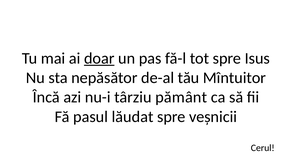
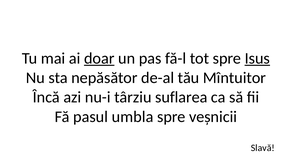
Isus underline: none -> present
pământ: pământ -> suflarea
lăudat: lăudat -> umbla
Cerul: Cerul -> Slavă
